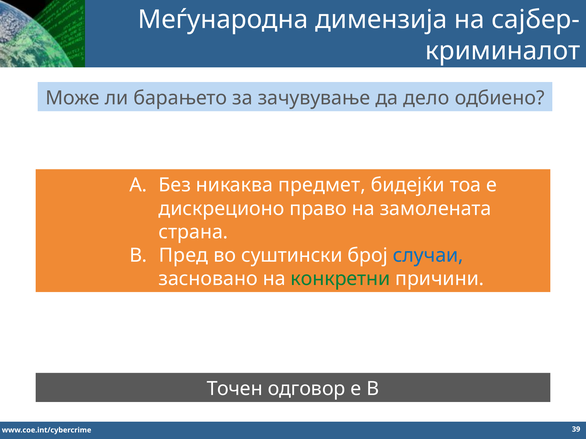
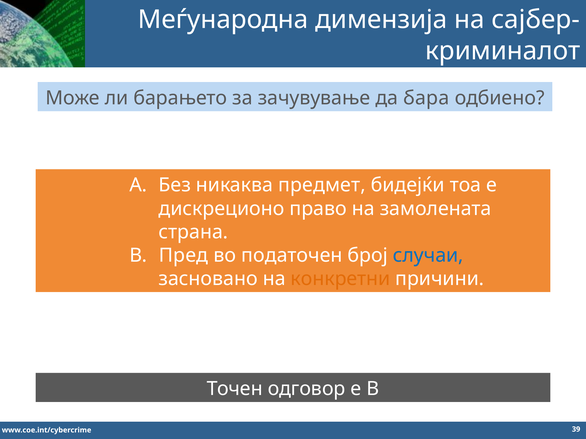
дело: дело -> бара
суштински: суштински -> податочен
конкретни colour: green -> orange
